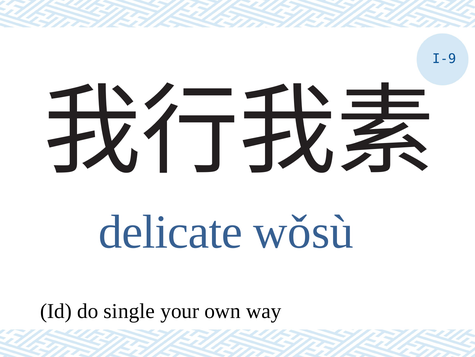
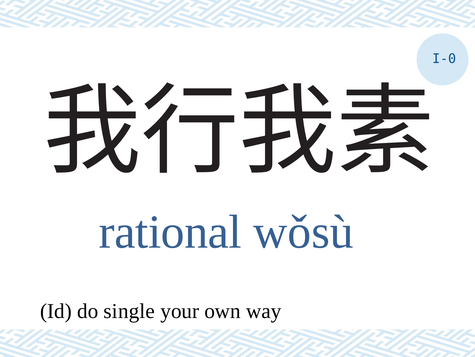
I-9: I-9 -> I-0
delicate: delicate -> rational
